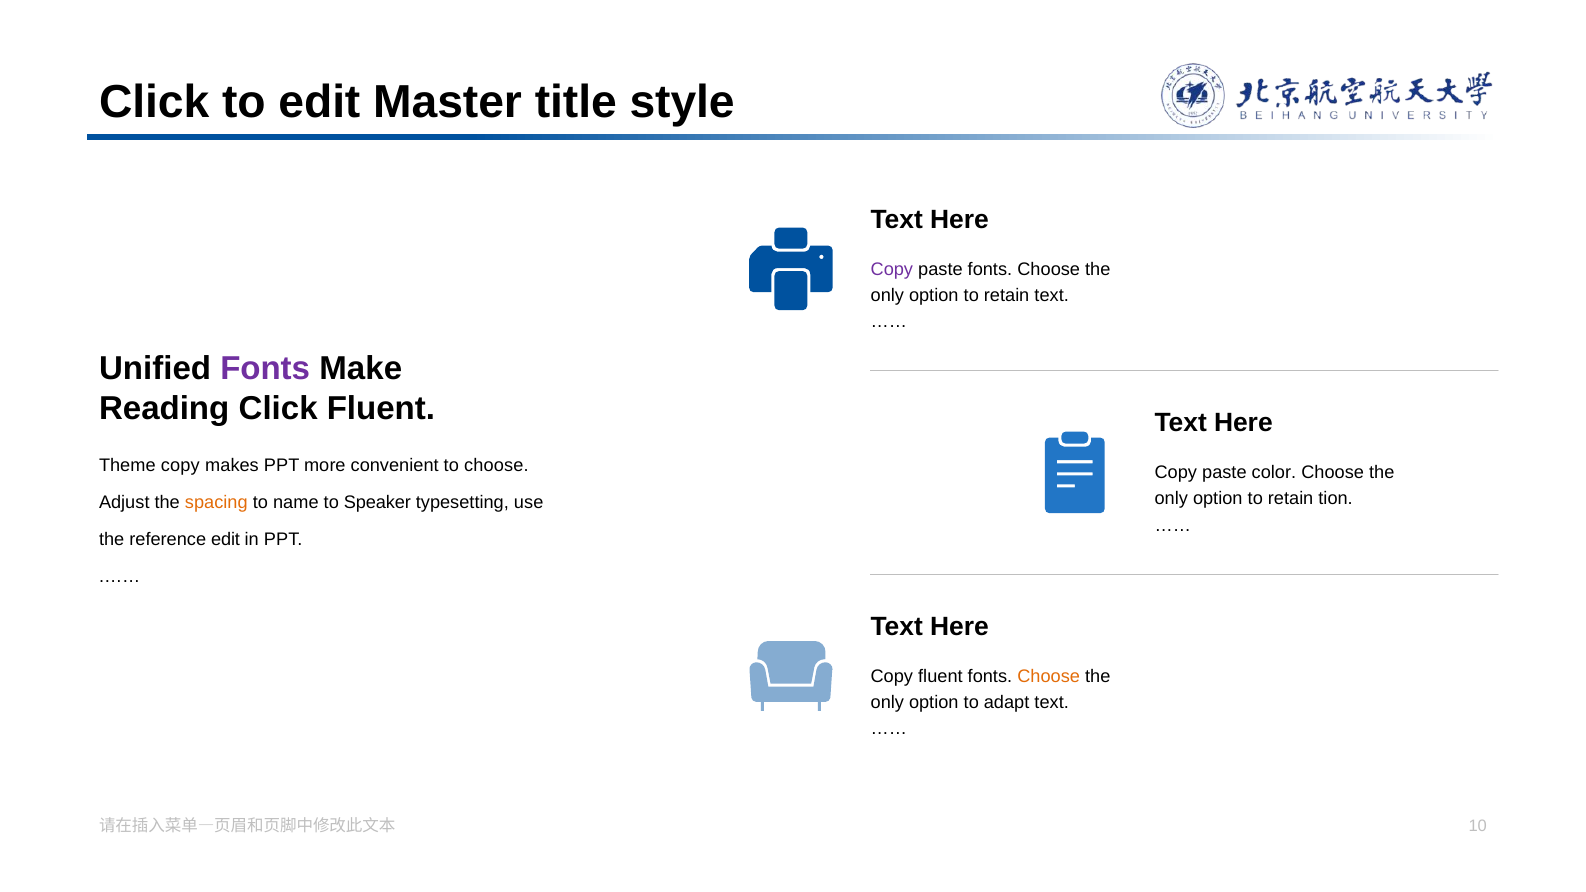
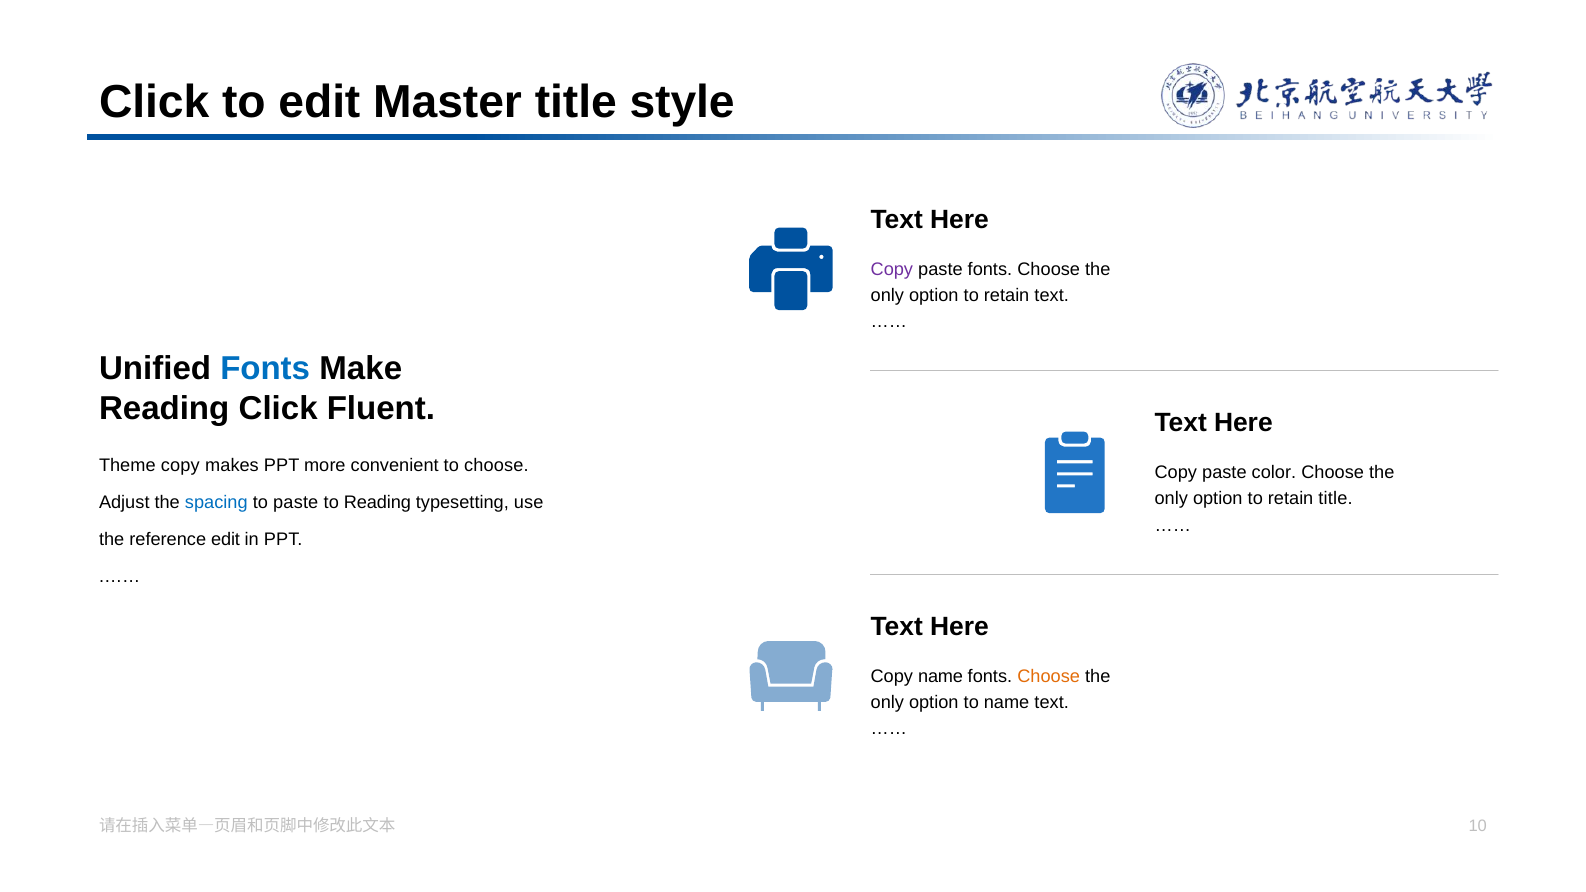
Fonts at (265, 368) colour: purple -> blue
retain tion: tion -> title
spacing colour: orange -> blue
to name: name -> paste
to Speaker: Speaker -> Reading
Copy fluent: fluent -> name
to adapt: adapt -> name
